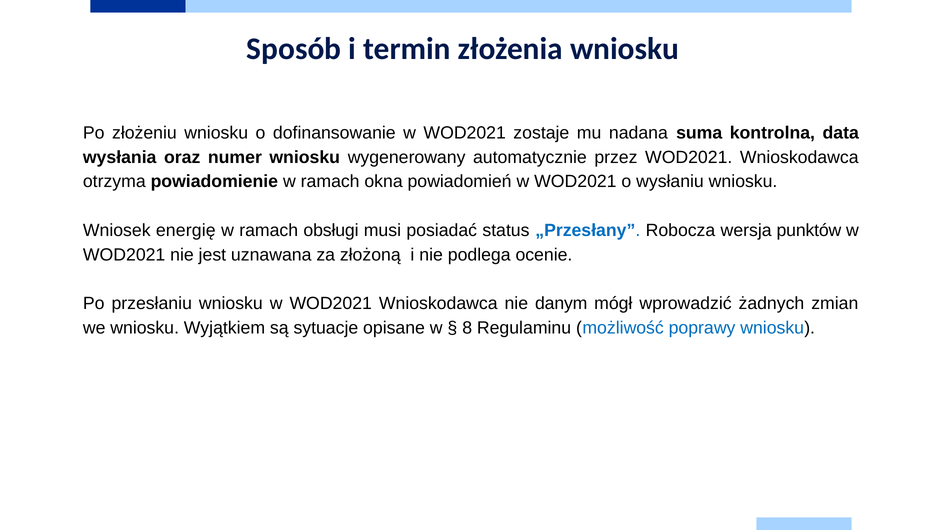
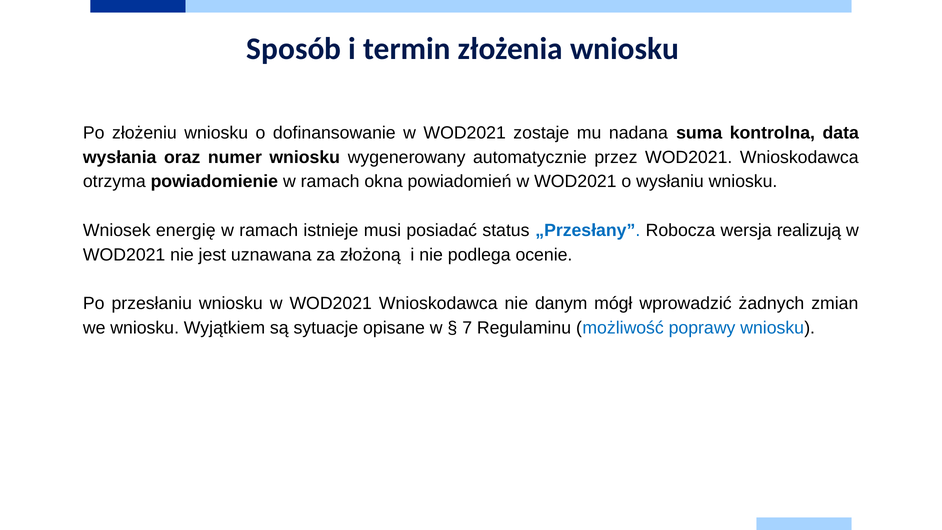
obsługi: obsługi -> istnieje
punktów: punktów -> realizują
8: 8 -> 7
